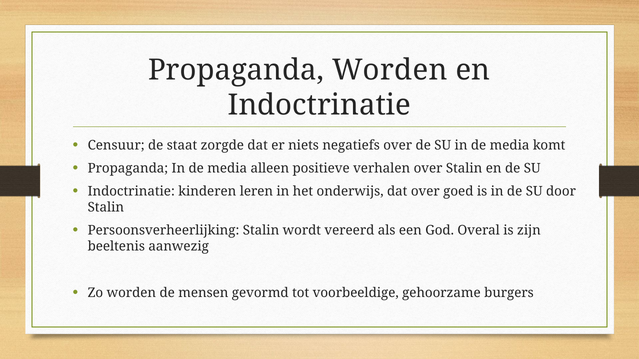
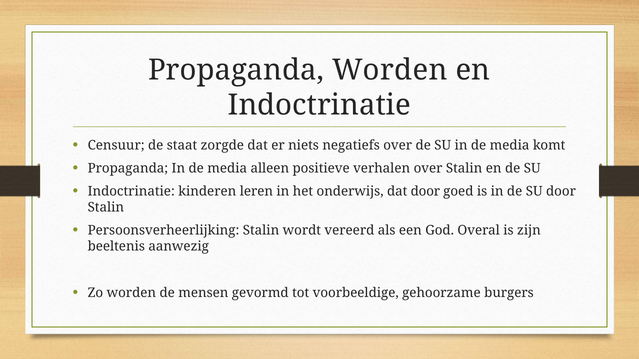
dat over: over -> door
